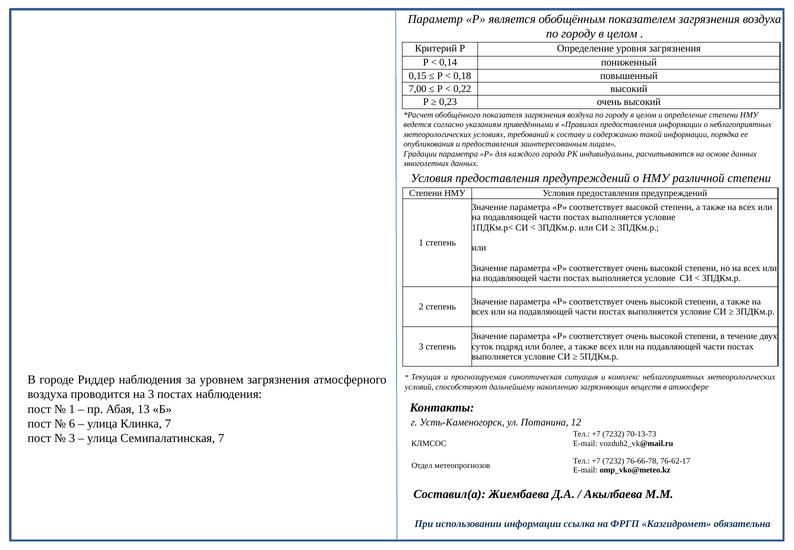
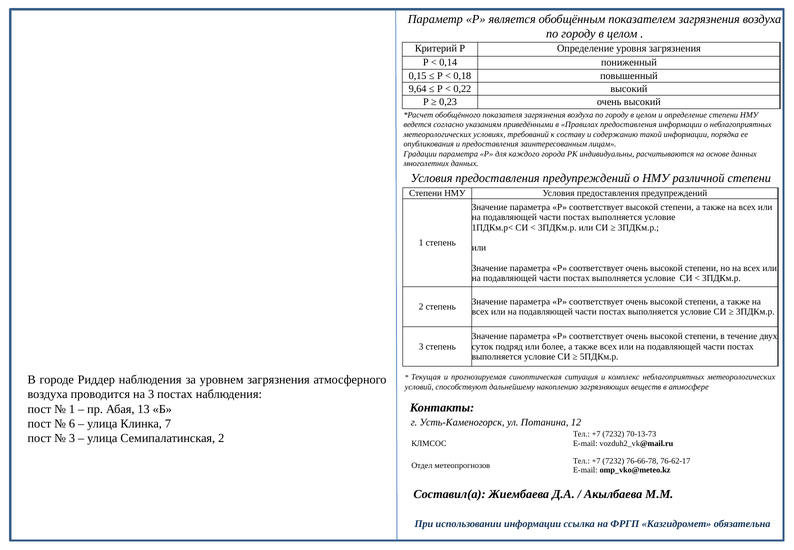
7,00: 7,00 -> 9,64
Семипалатинская 7: 7 -> 2
